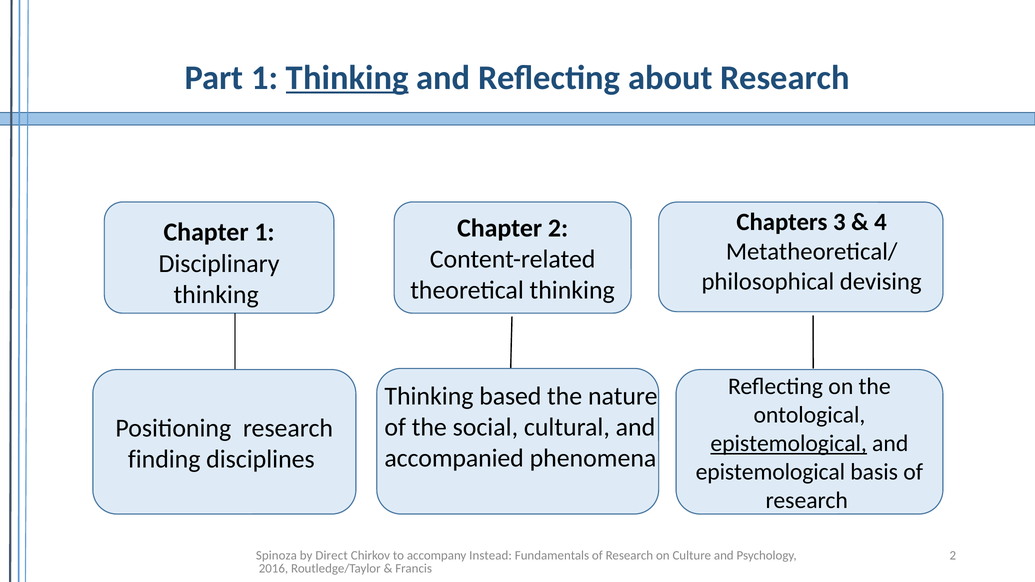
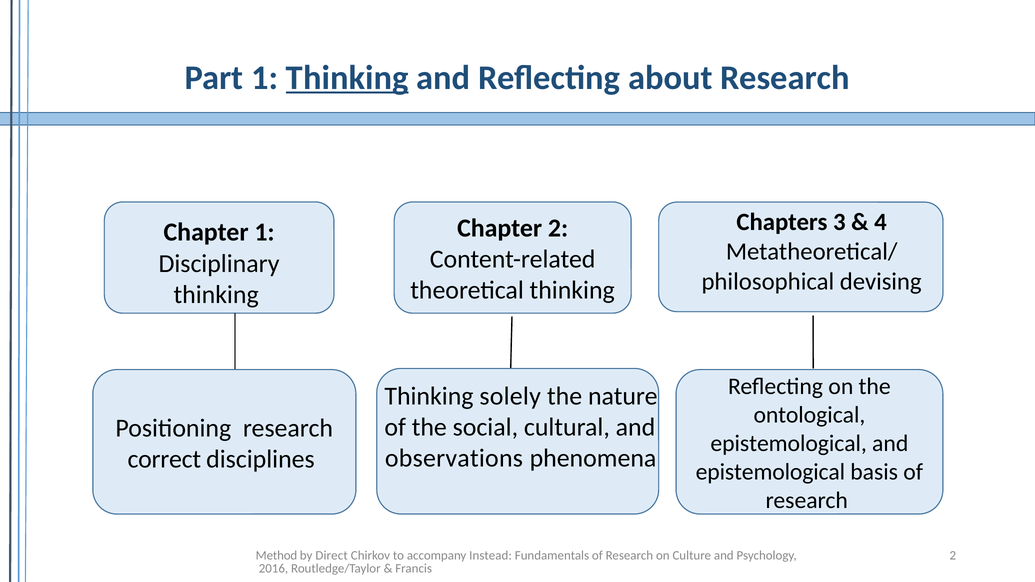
based: based -> solely
epistemological at (789, 444) underline: present -> none
accompanied: accompanied -> observations
finding: finding -> correct
Spinoza: Spinoza -> Method
